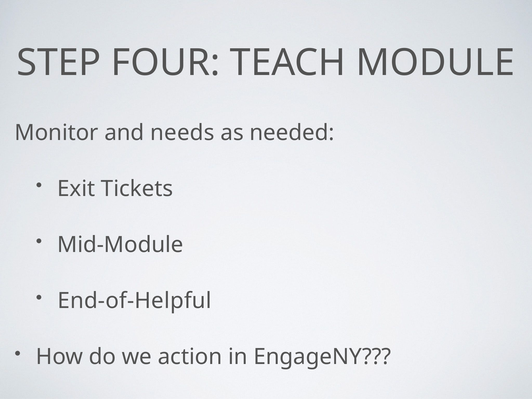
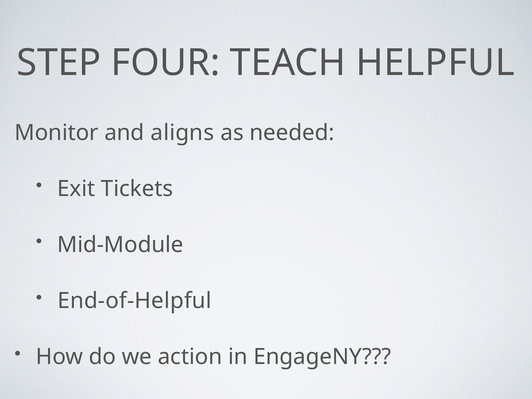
MODULE: MODULE -> HELPFUL
needs: needs -> aligns
